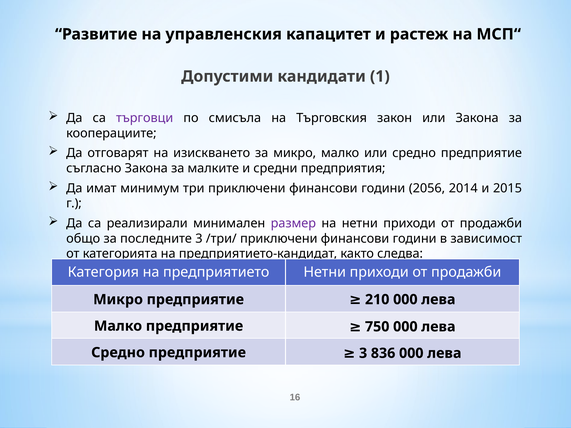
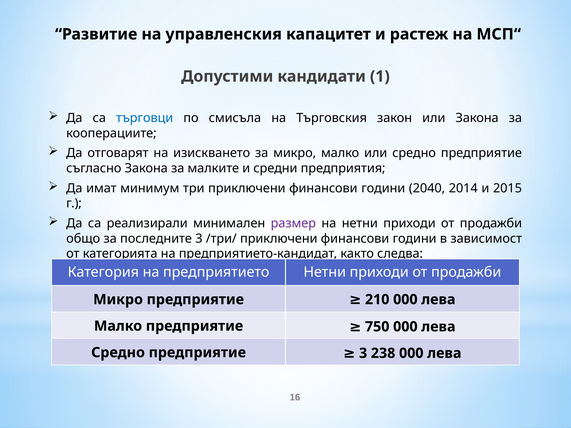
търговци colour: purple -> blue
2056: 2056 -> 2040
836: 836 -> 238
